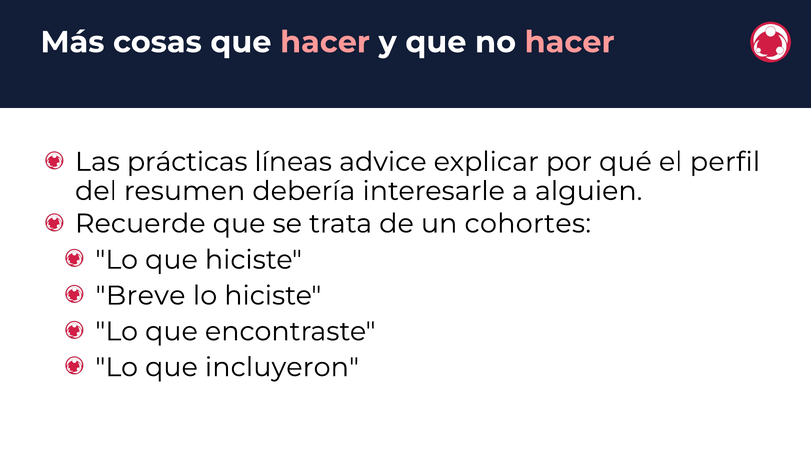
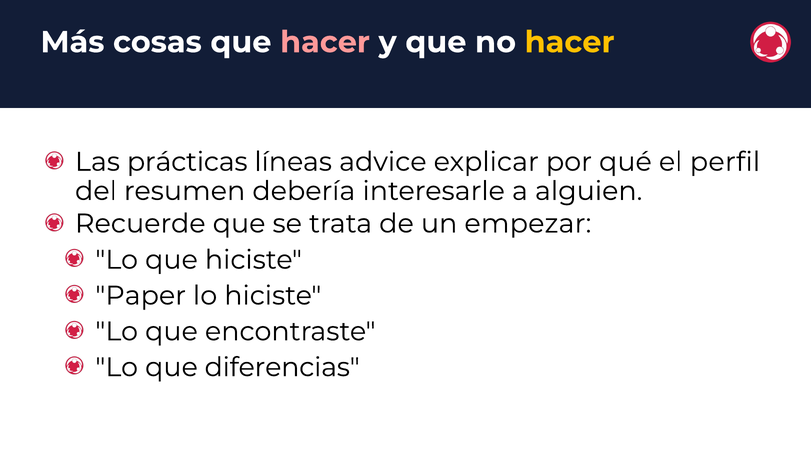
hacer at (570, 42) colour: pink -> yellow
cohortes: cohortes -> empezar
Breve: Breve -> Paper
incluyeron: incluyeron -> diferencias
